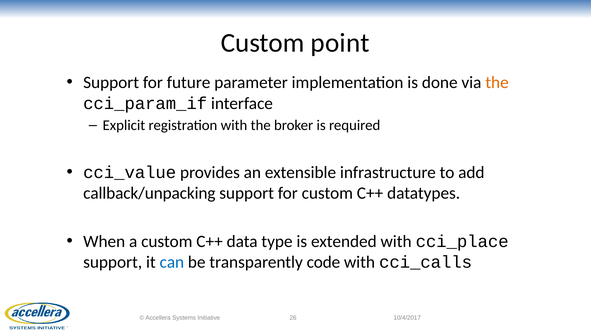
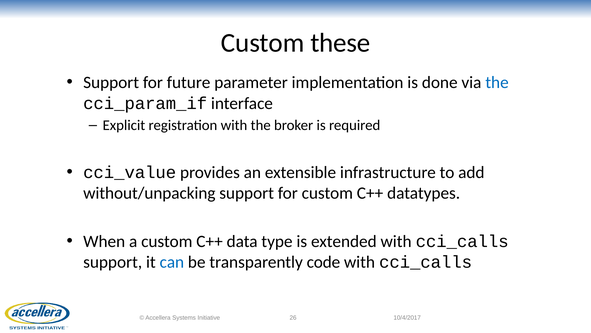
point: point -> these
the at (497, 82) colour: orange -> blue
callback/unpacking: callback/unpacking -> without/unpacking
extended with cci_place: cci_place -> cci_calls
